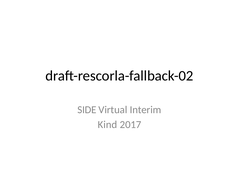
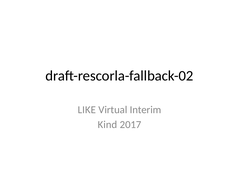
SIDE: SIDE -> LIKE
